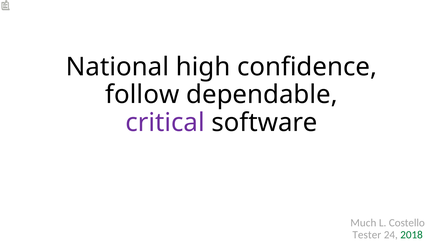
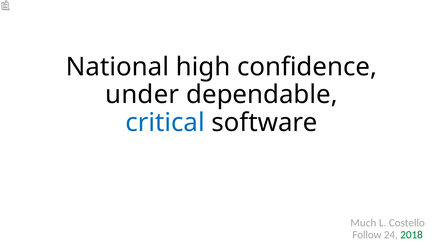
follow: follow -> under
critical colour: purple -> blue
Tester: Tester -> Follow
